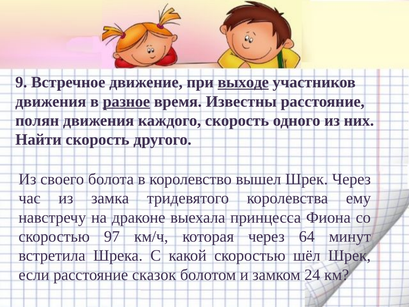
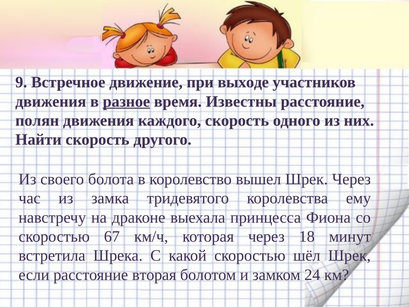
выходе underline: present -> none
97: 97 -> 67
64: 64 -> 18
сказок: сказок -> вторая
